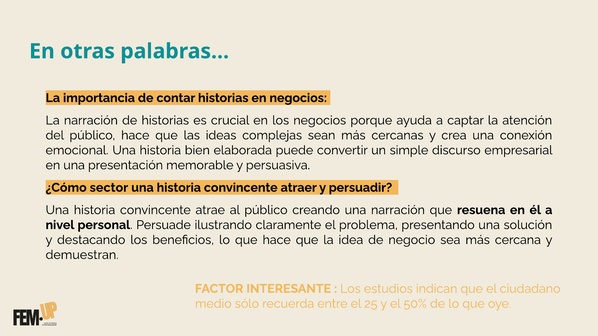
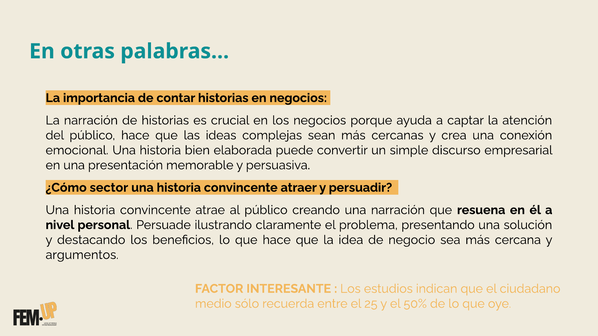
demuestran: demuestran -> argumentos
